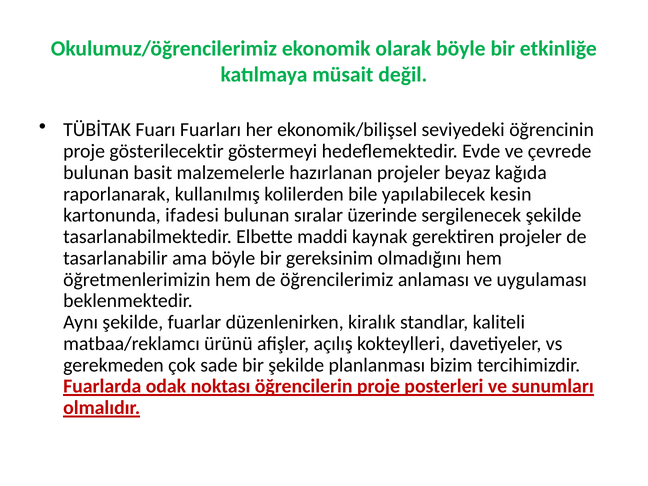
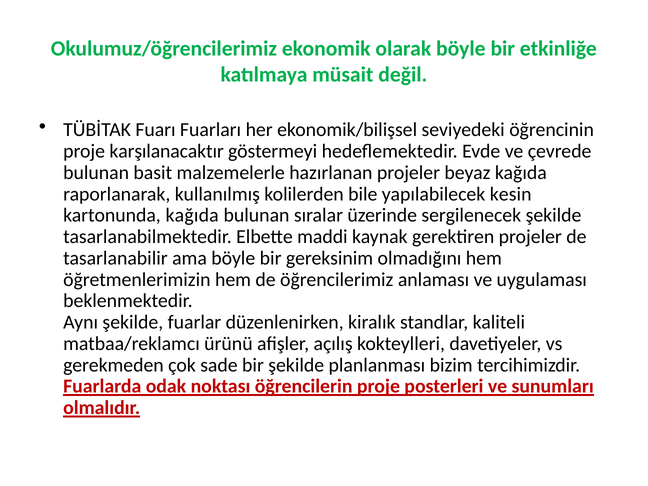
gösterilecektir: gösterilecektir -> karşılanacaktır
kartonunda ifadesi: ifadesi -> kağıda
